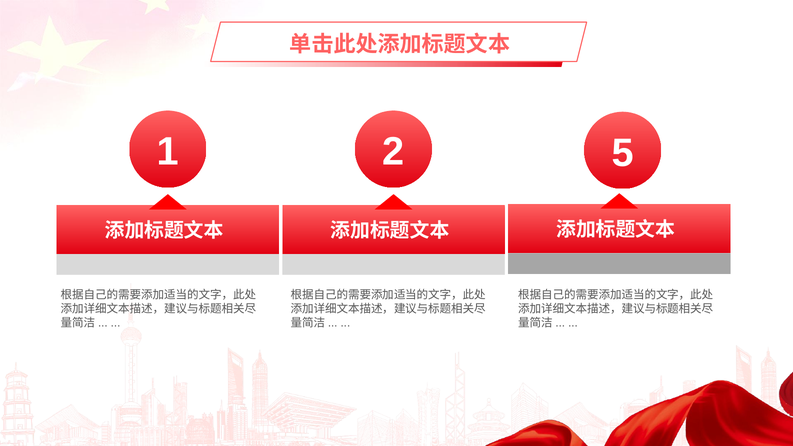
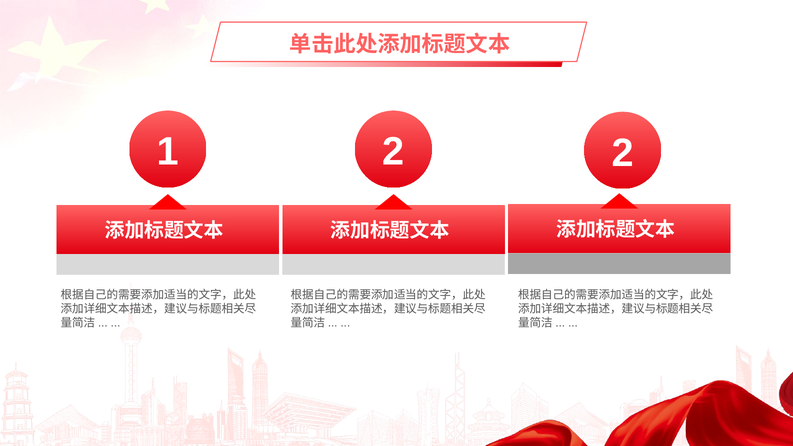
2 5: 5 -> 2
